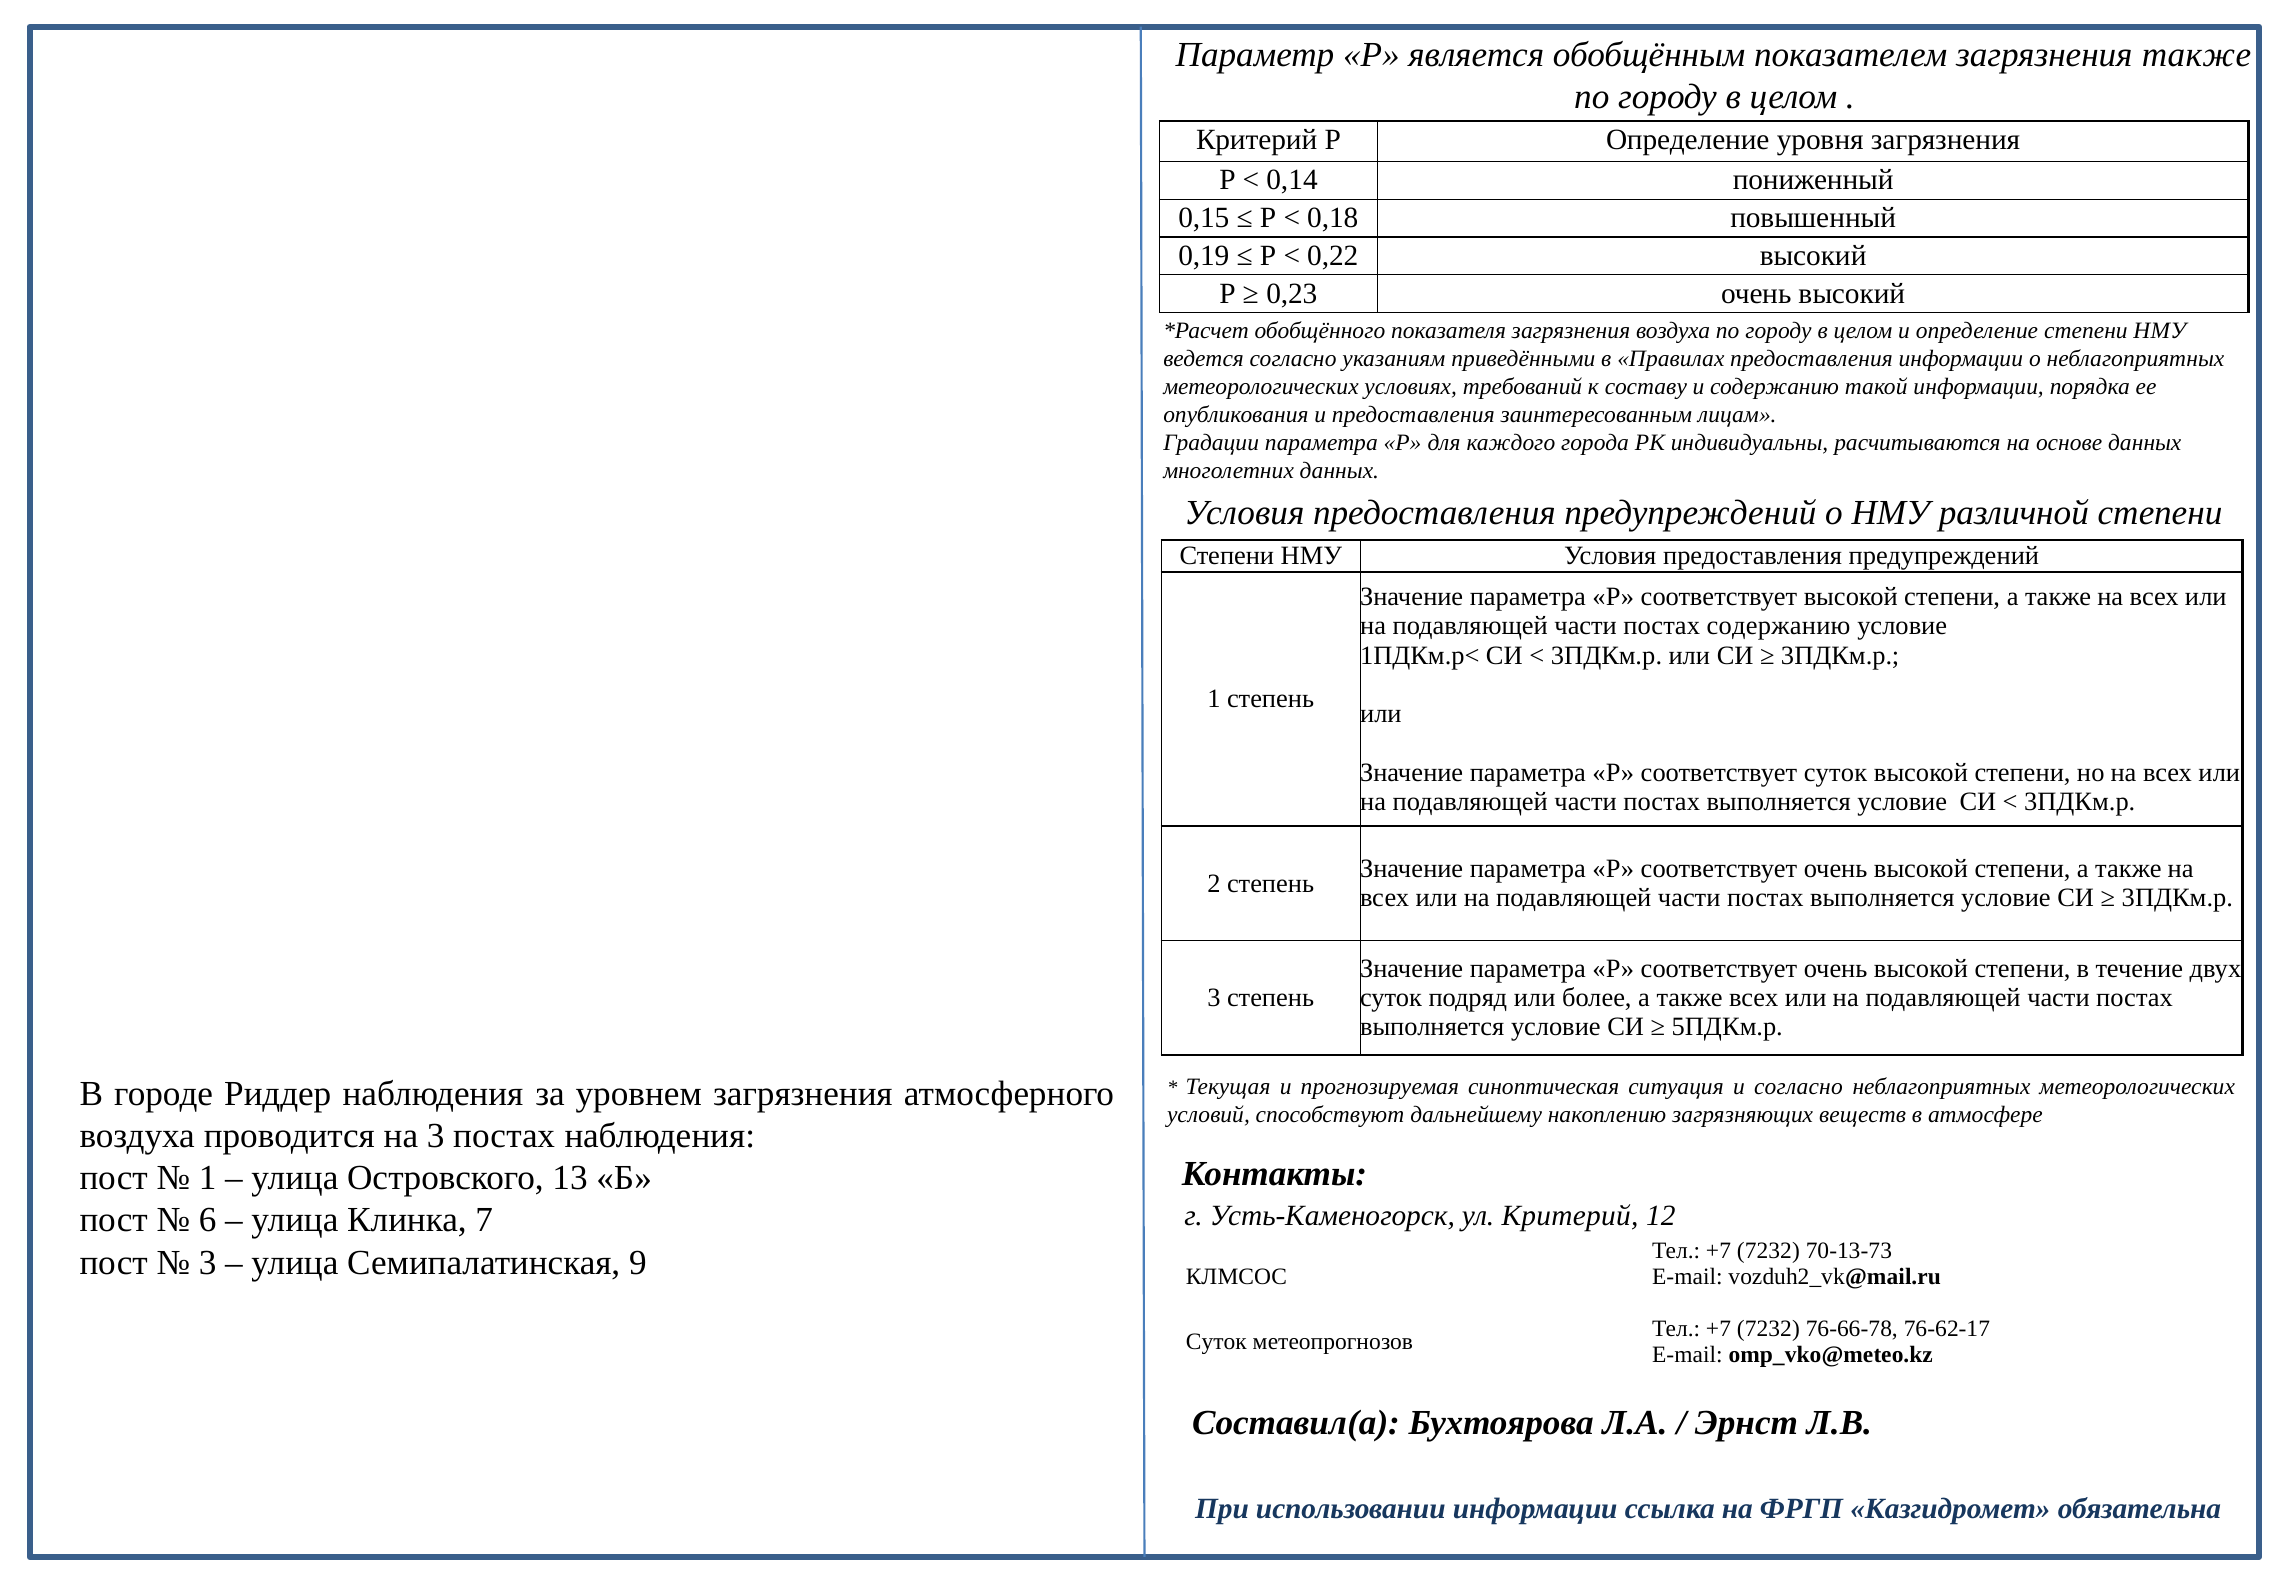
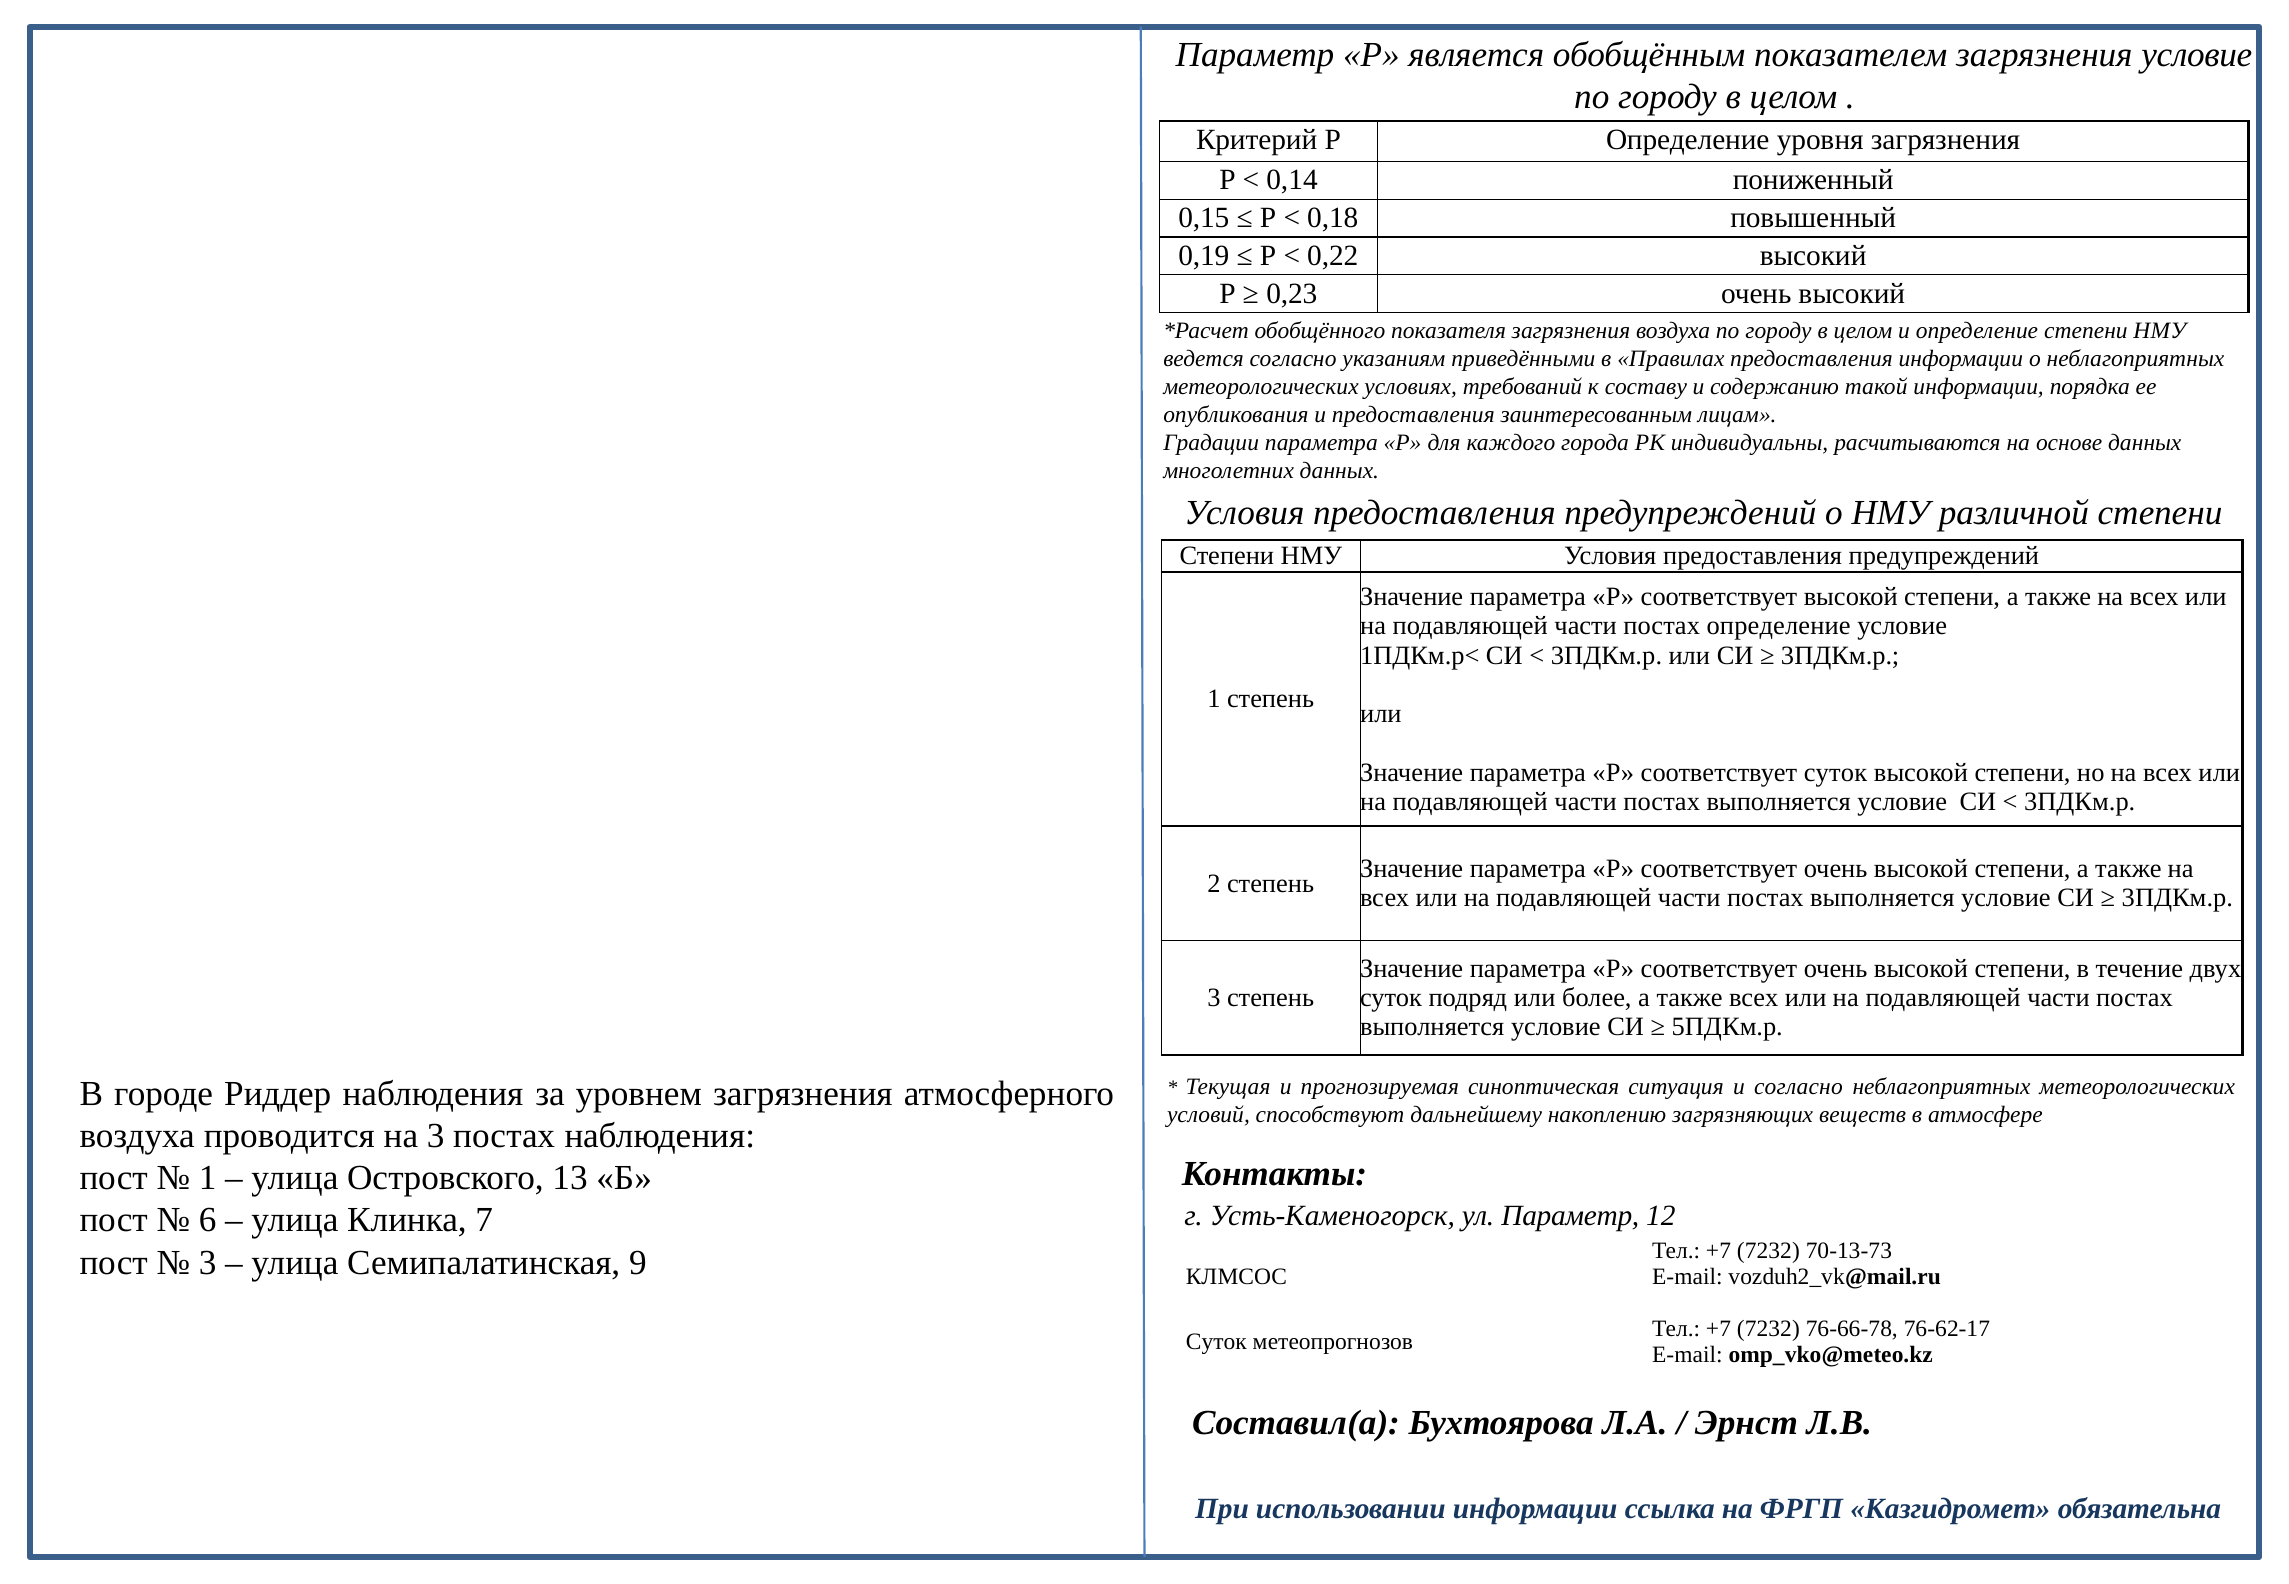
загрязнения также: также -> условие
постах содержанию: содержанию -> определение
ул Критерий: Критерий -> Параметр
